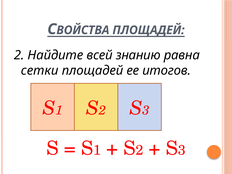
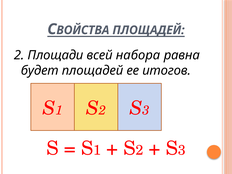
Найдите: Найдите -> Площади
знанию: знанию -> набора
сетки: сетки -> будет
